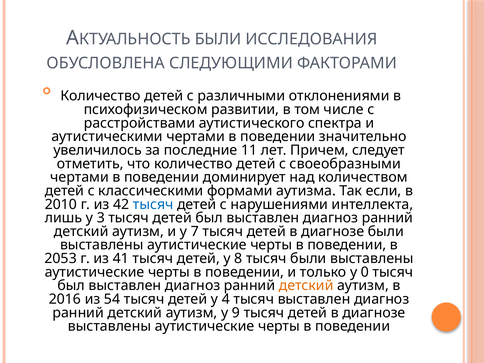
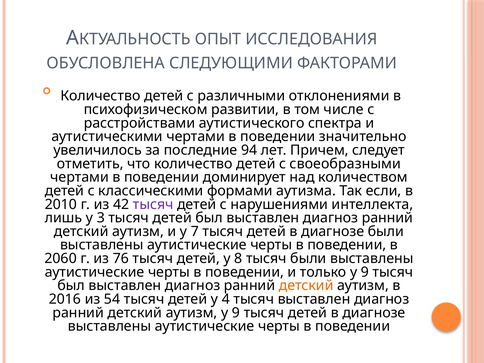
БЫЛИ at (218, 39): БЫЛИ -> ОПЫТ
11: 11 -> 94
тысяч at (153, 204) colour: blue -> purple
2053: 2053 -> 2060
41: 41 -> 76
только у 0: 0 -> 9
